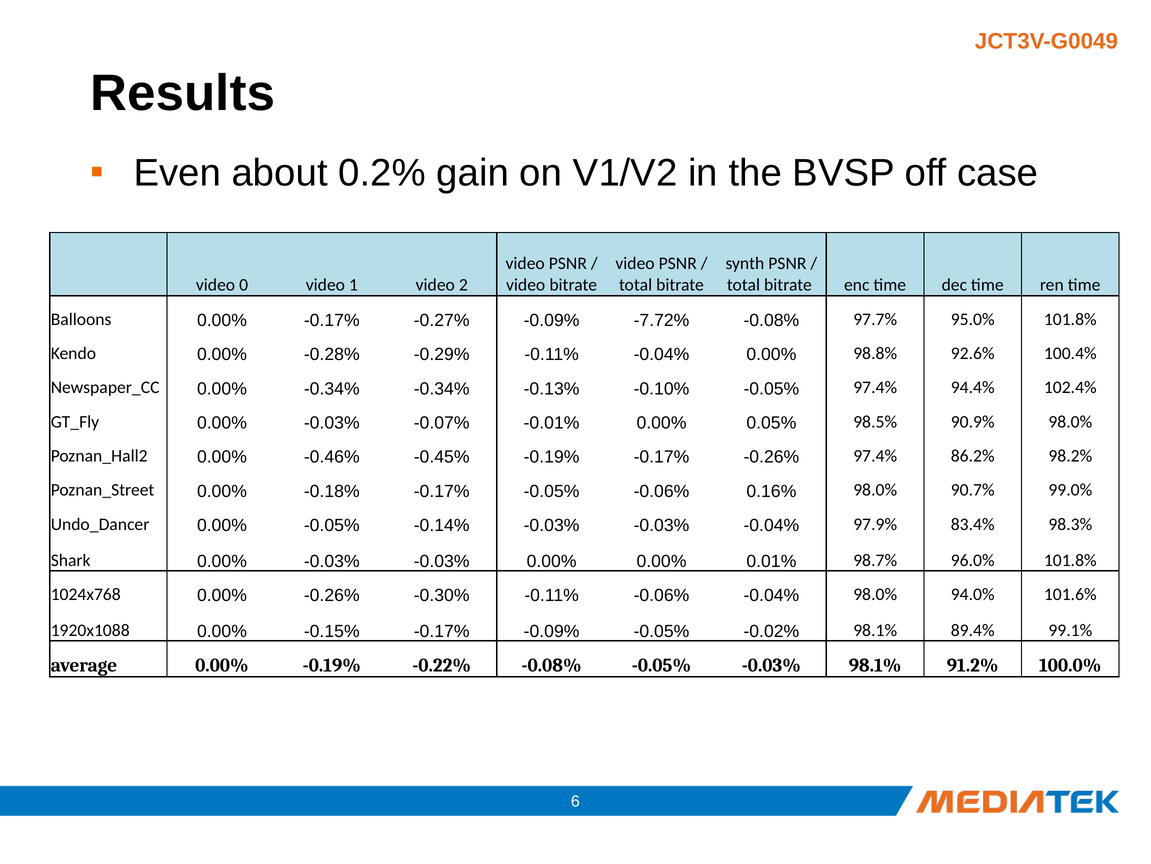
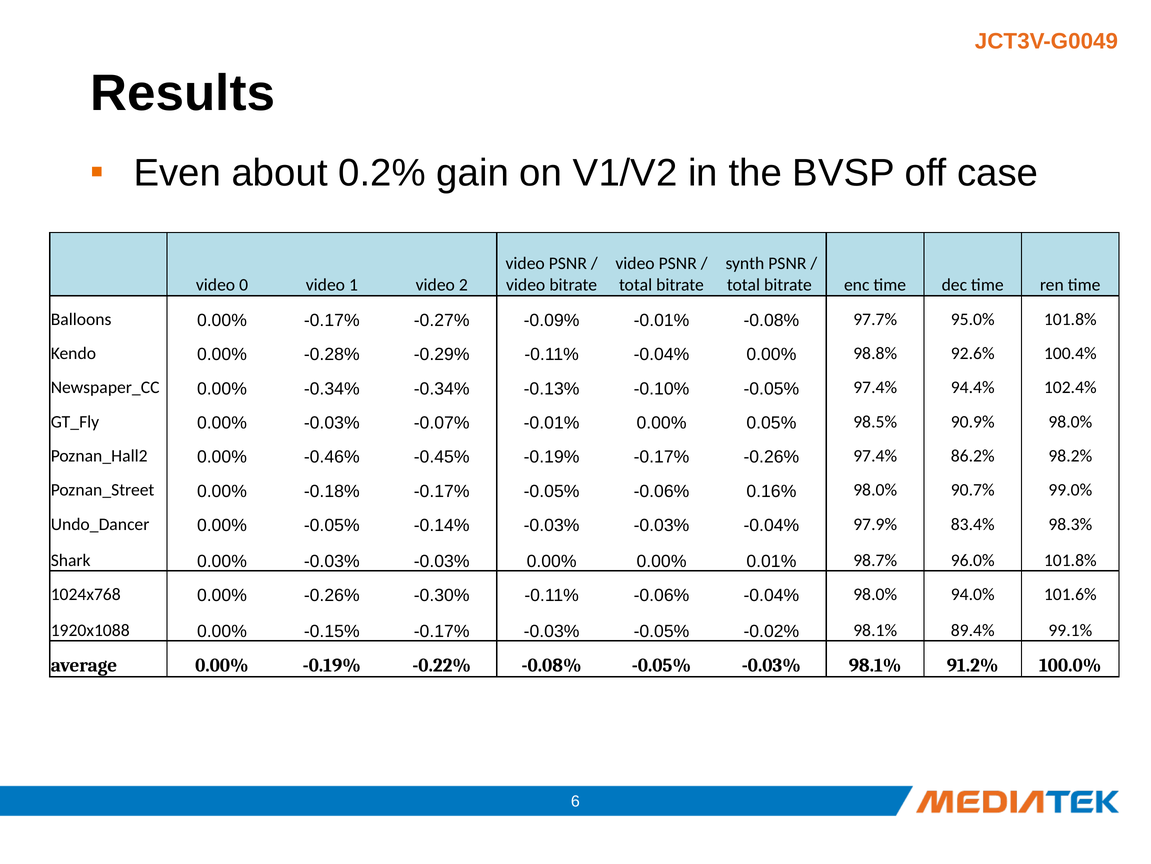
-0.09% -7.72%: -7.72% -> -0.01%
-0.17% -0.09%: -0.09% -> -0.03%
